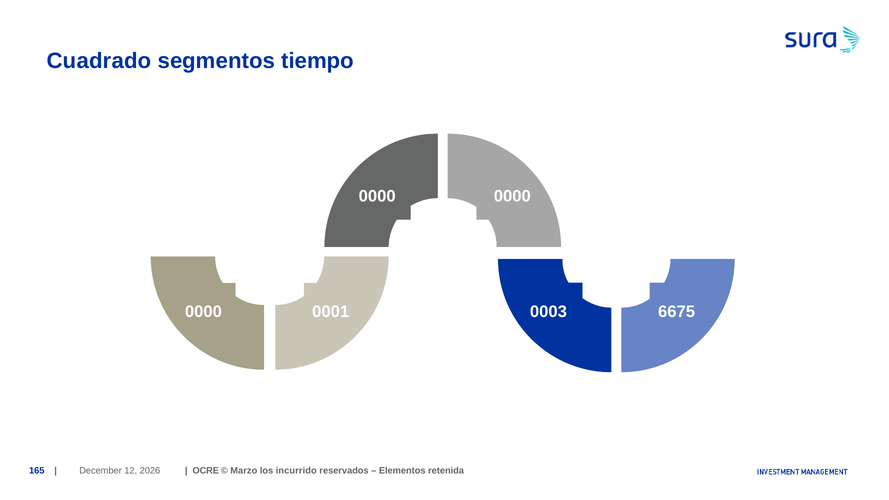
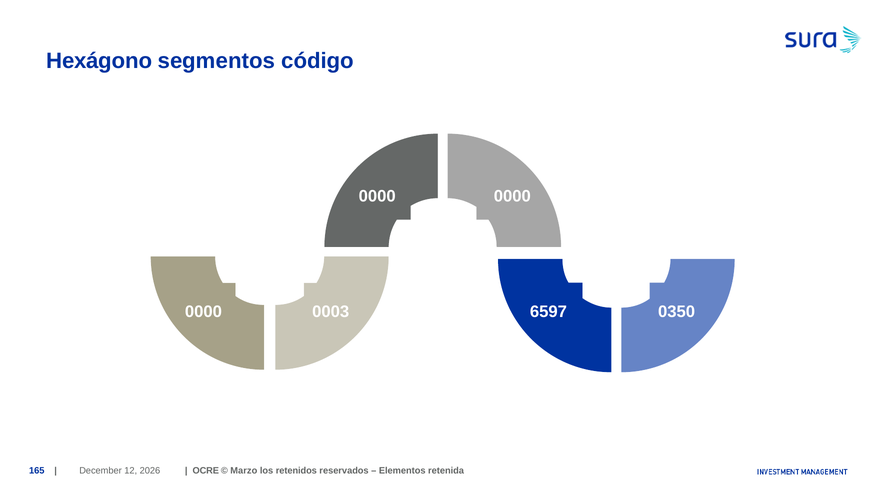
Cuadrado: Cuadrado -> Hexágono
tiempo: tiempo -> código
0001: 0001 -> 0003
0003: 0003 -> 6597
6675: 6675 -> 0350
incurrido: incurrido -> retenidos
